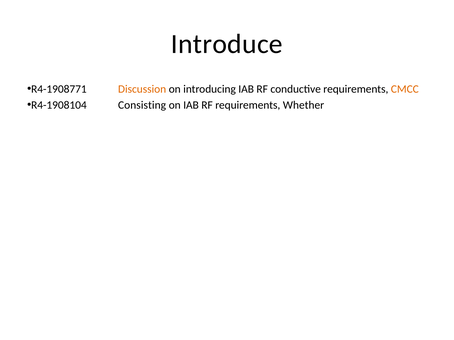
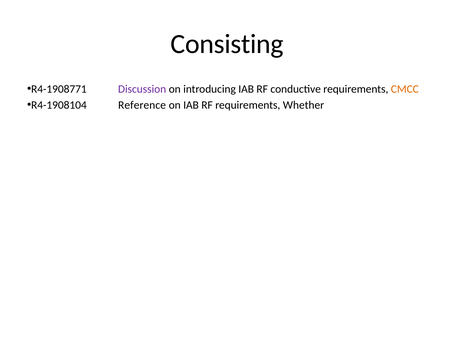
Introduce: Introduce -> Consisting
Discussion colour: orange -> purple
Consisting: Consisting -> Reference
